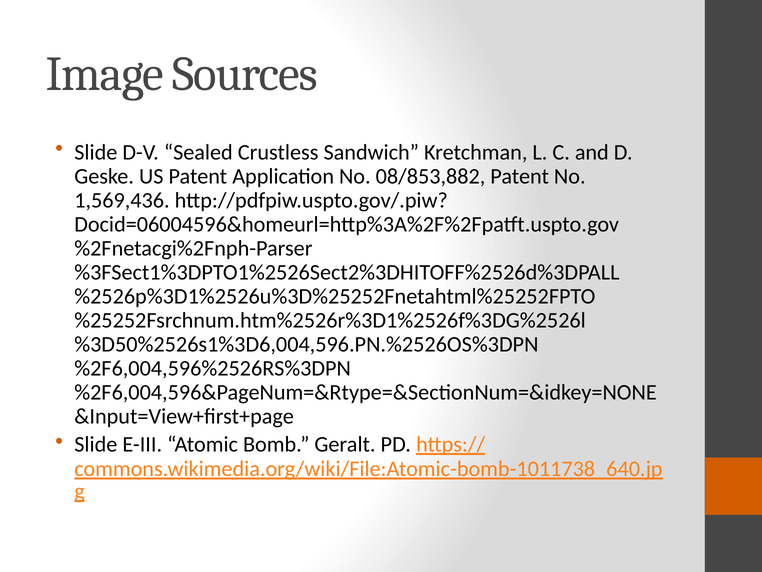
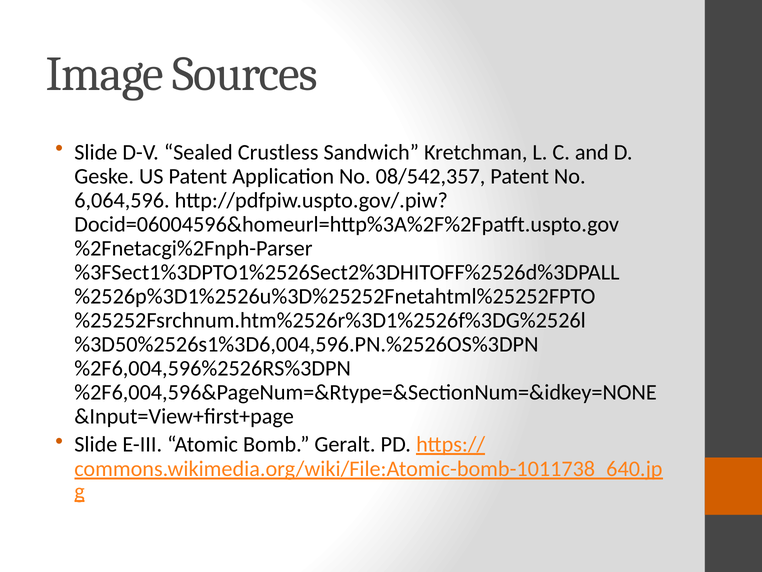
08/853,882: 08/853,882 -> 08/542,357
1,569,436: 1,569,436 -> 6,064,596
